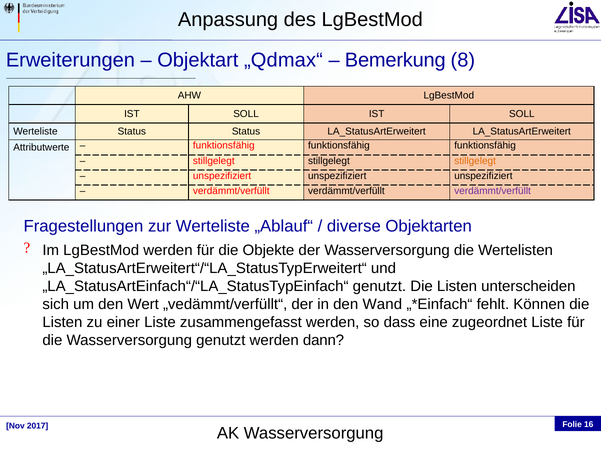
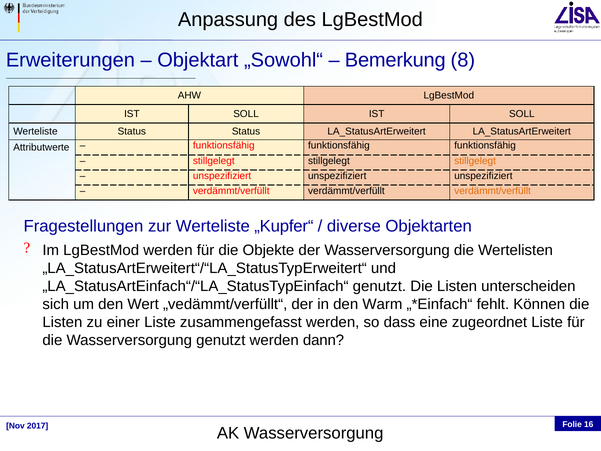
„Qdmax“: „Qdmax“ -> „Sowohl“
verdämmt/verfüllt at (493, 191) colour: purple -> orange
„Ablauf“: „Ablauf“ -> „Kupfer“
Wand: Wand -> Warm
